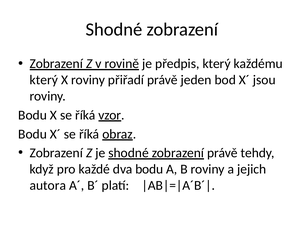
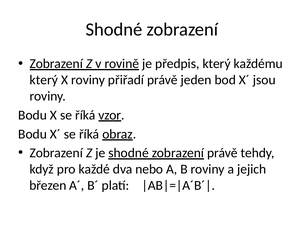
dva bodu: bodu -> nebo
autora: autora -> březen
